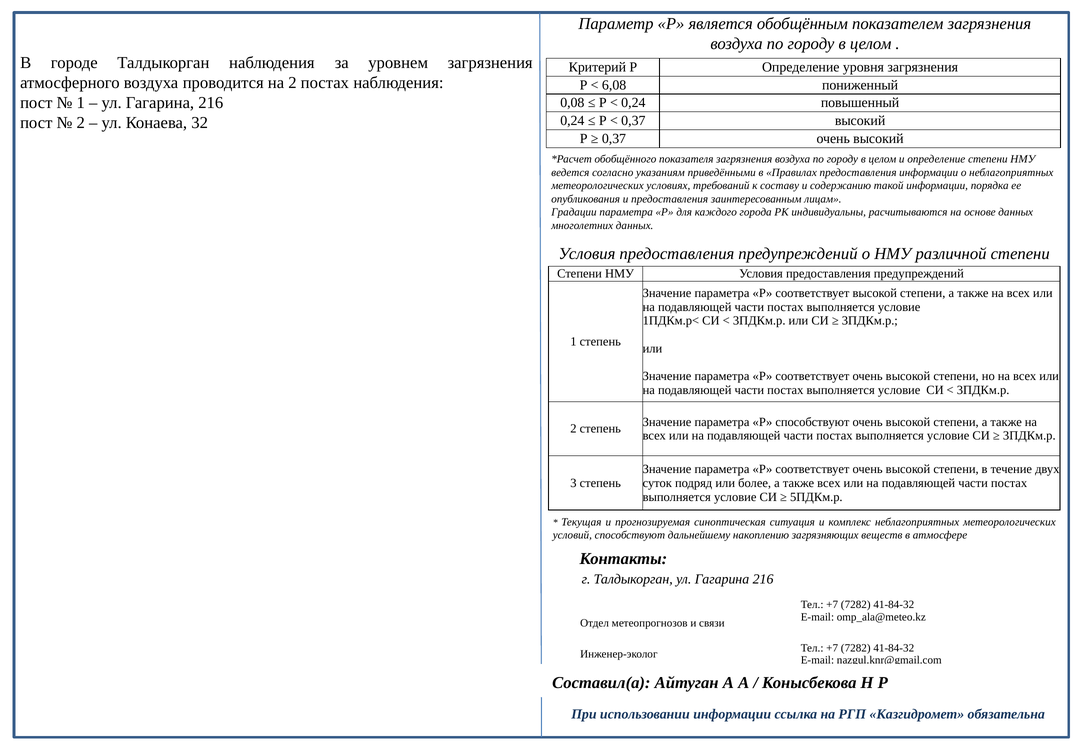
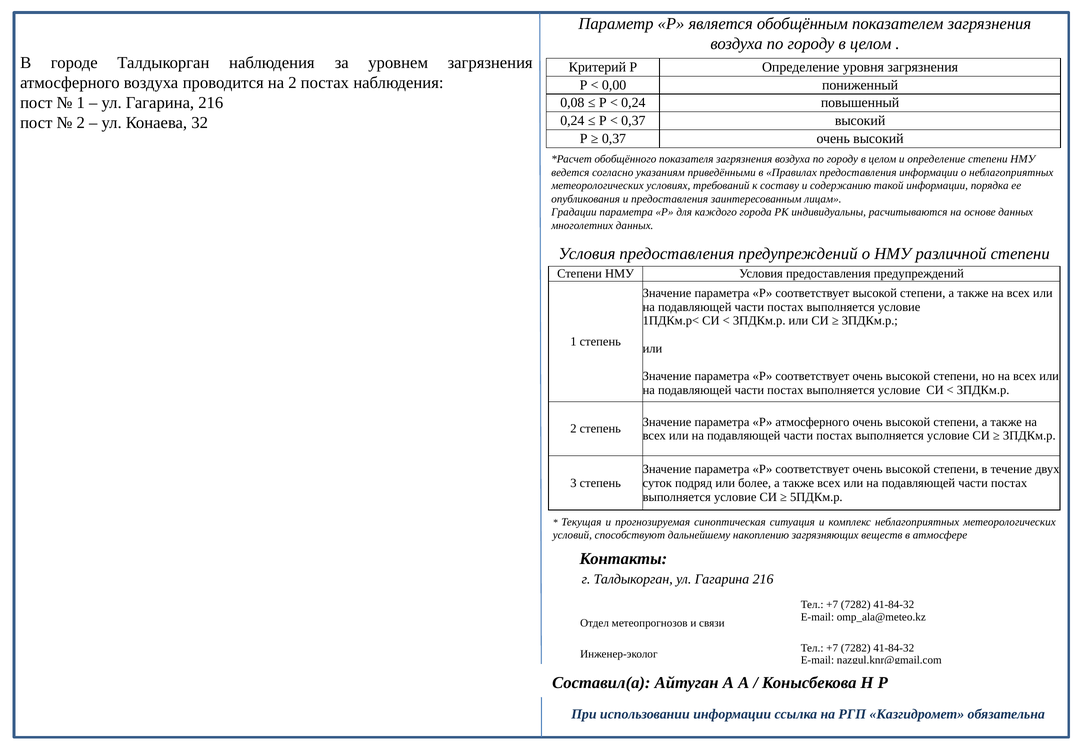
6,08: 6,08 -> 0,00
Р способствуют: способствуют -> атмосферного
